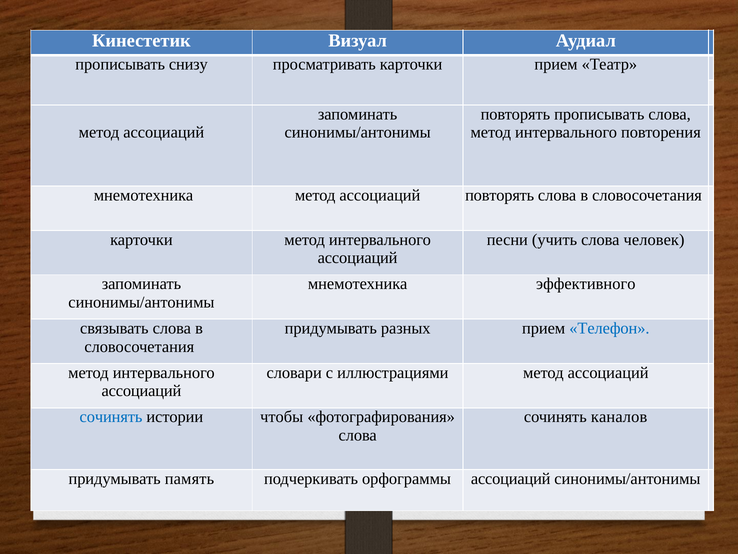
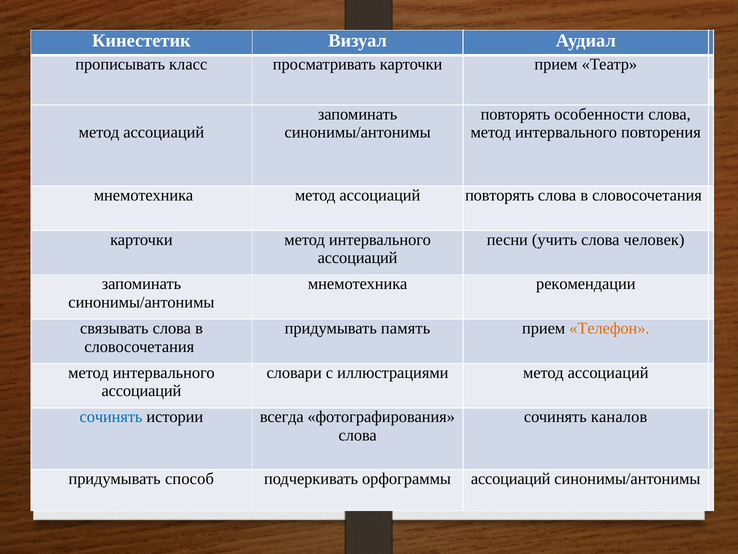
снизу: снизу -> класс
повторять прописывать: прописывать -> особенности
эффективного: эффективного -> рекомендации
разных: разных -> память
Телефон colour: blue -> orange
чтобы: чтобы -> всегда
память: память -> способ
